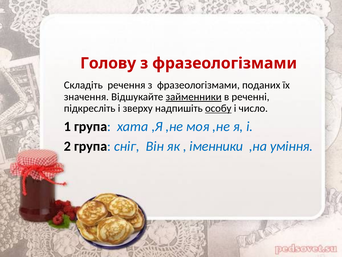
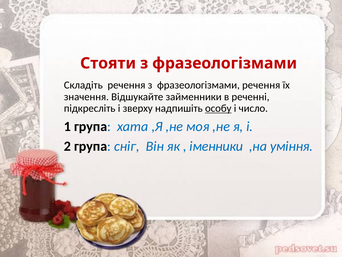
Голову: Голову -> Стояти
фразеологізмами поданих: поданих -> речення
займенники underline: present -> none
